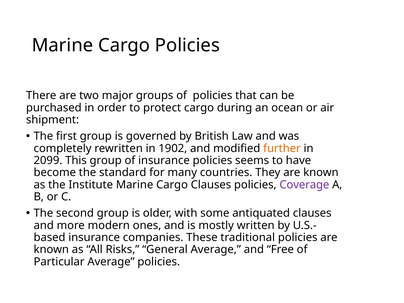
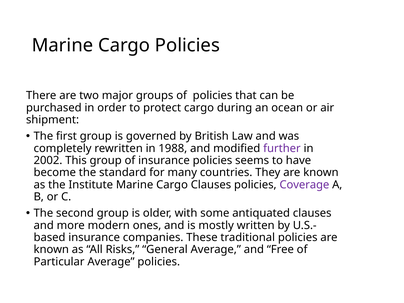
1902: 1902 -> 1988
further colour: orange -> purple
2099: 2099 -> 2002
